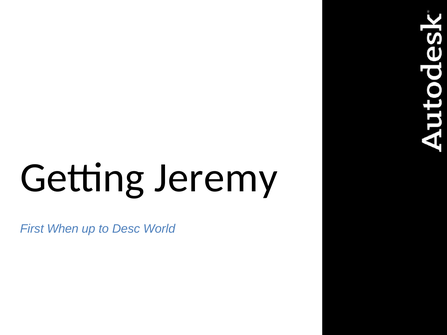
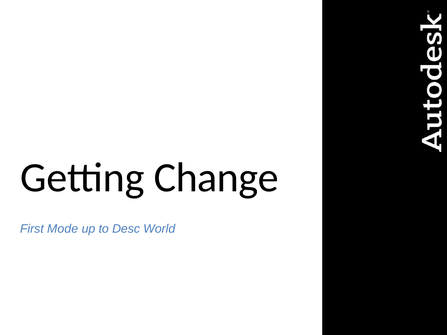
Jeremy: Jeremy -> Change
When: When -> Mode
